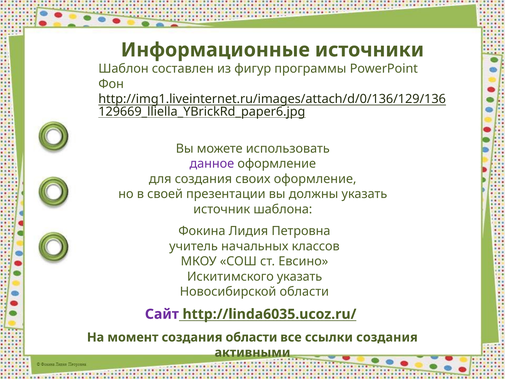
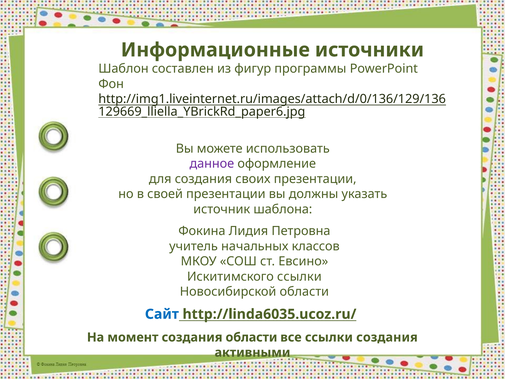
своих оформление: оформление -> презентации
Искитимского указать: указать -> ссылки
Сайт colour: purple -> blue
